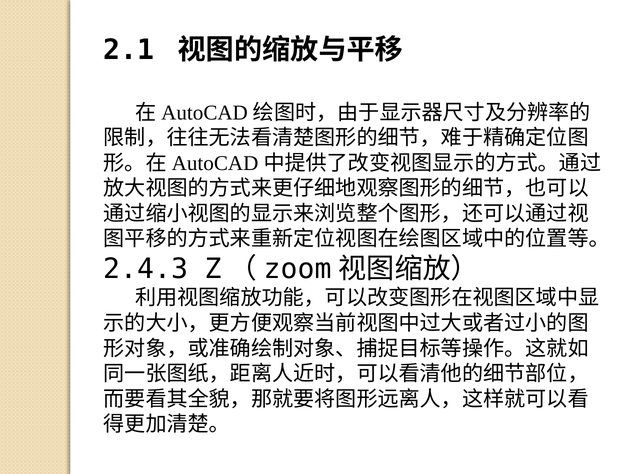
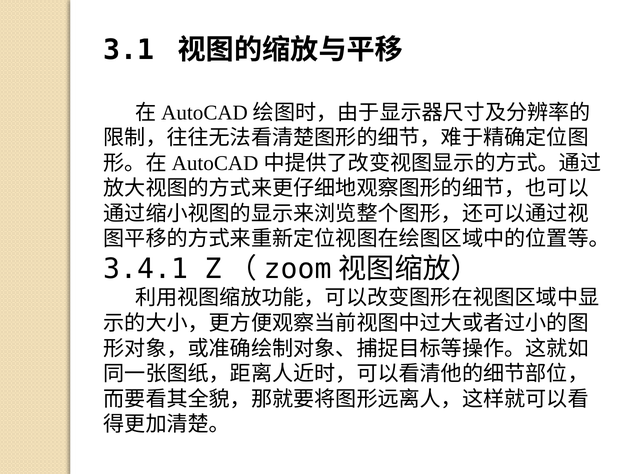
2.1: 2.1 -> 3.1
2.4.3: 2.4.3 -> 3.4.1
